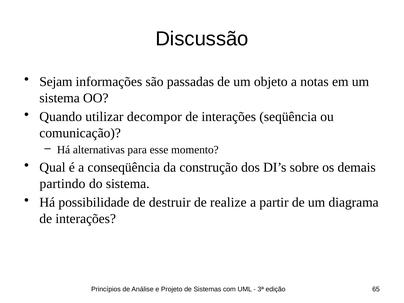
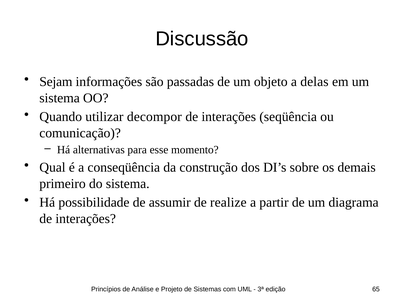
notas: notas -> delas
partindo: partindo -> primeiro
destruir: destruir -> assumir
